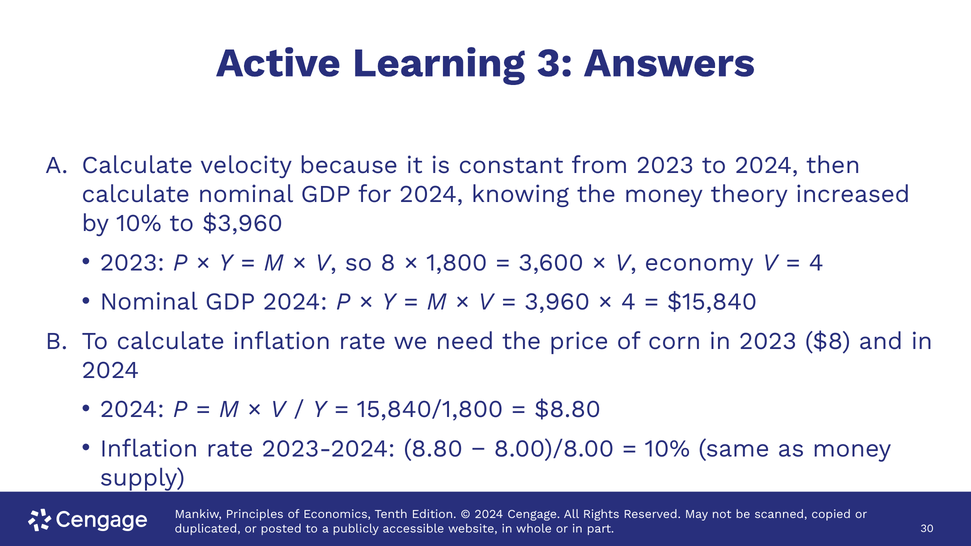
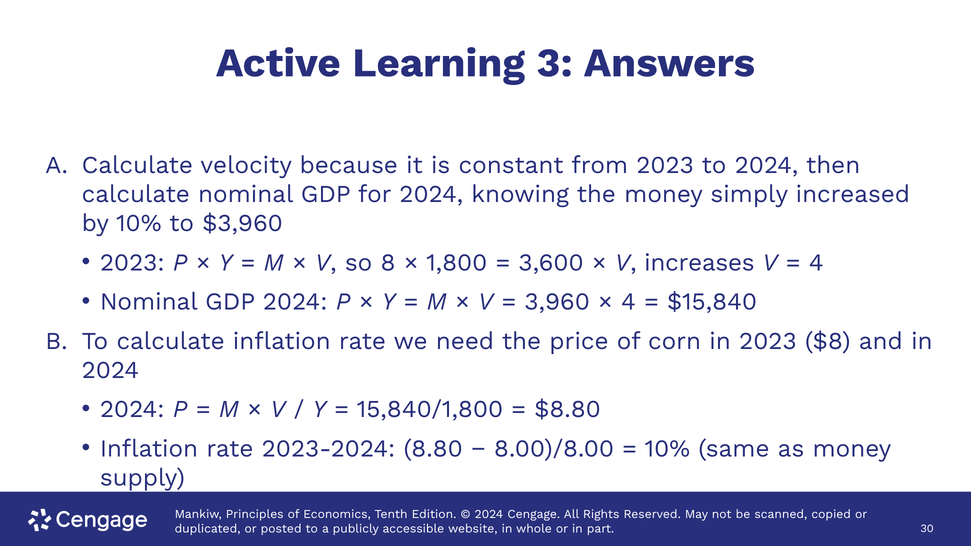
theory: theory -> simply
economy: economy -> increases
